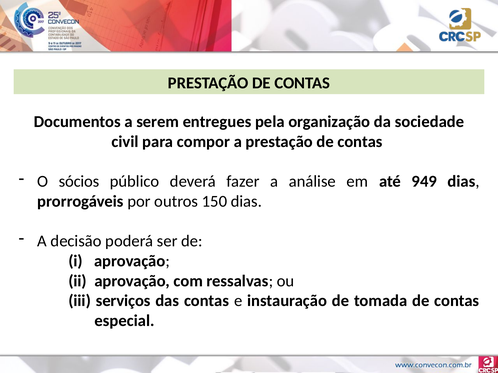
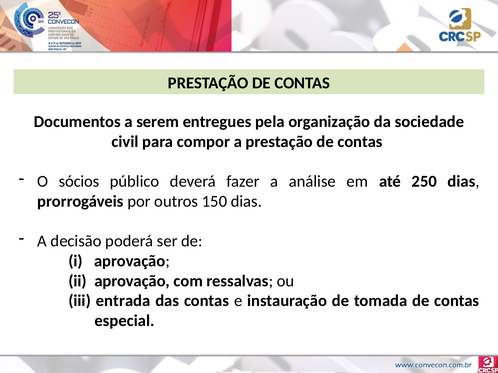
949: 949 -> 250
serviços: serviços -> entrada
